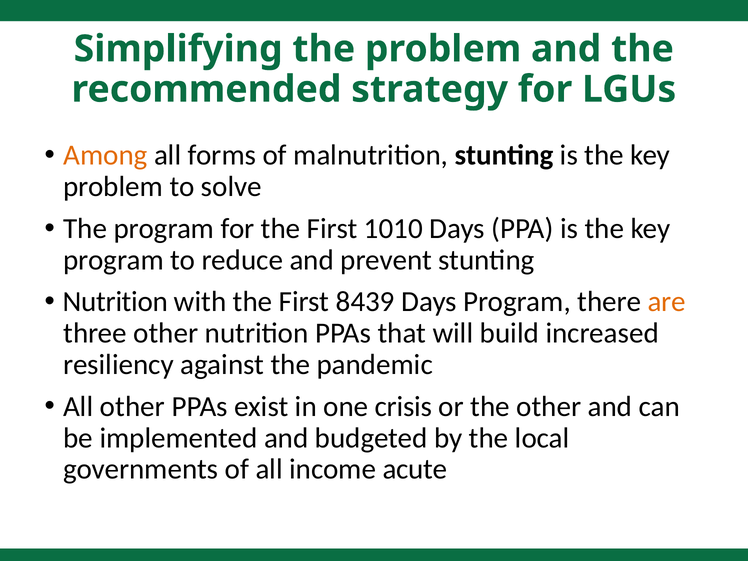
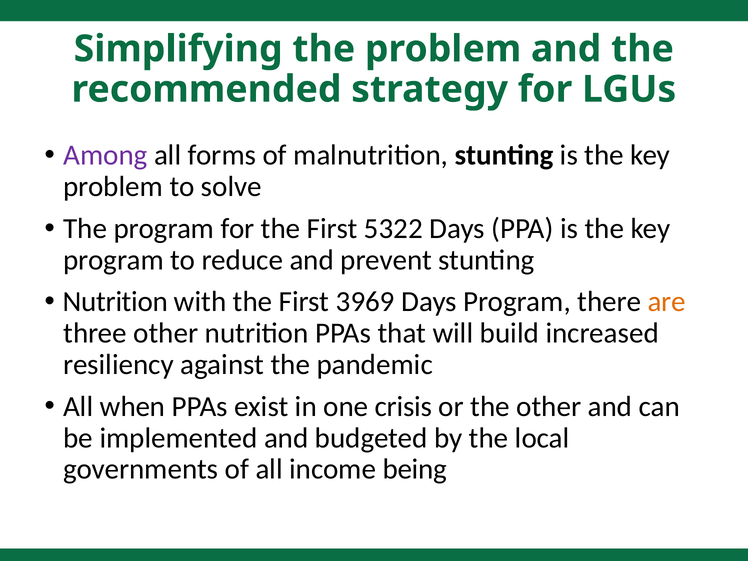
Among colour: orange -> purple
1010: 1010 -> 5322
8439: 8439 -> 3969
All other: other -> when
acute: acute -> being
